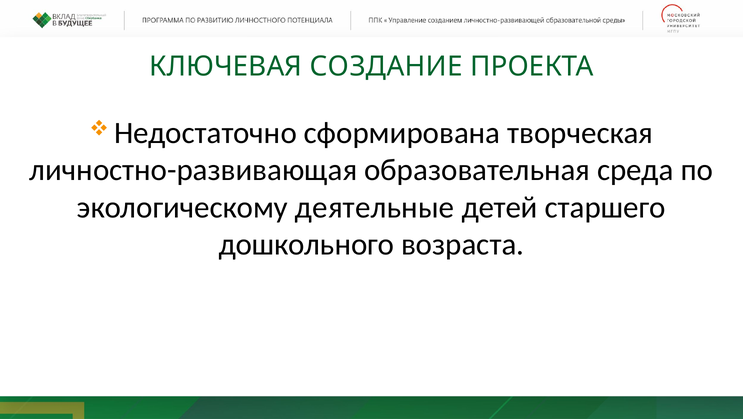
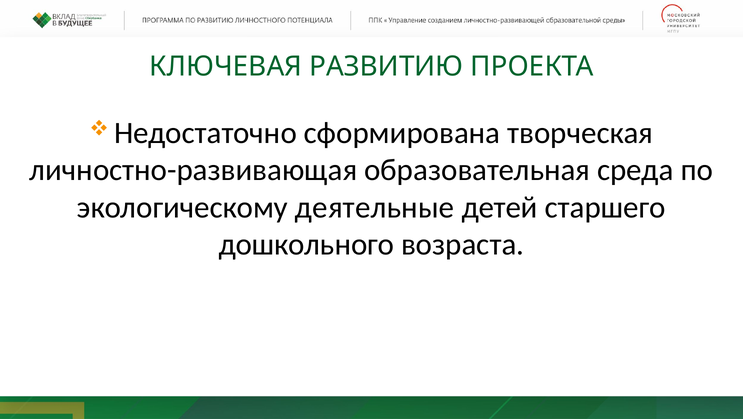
СОЗДАНИЕ: СОЗДАНИЕ -> РАЗВИТИЮ
